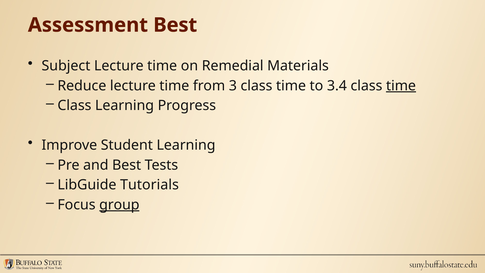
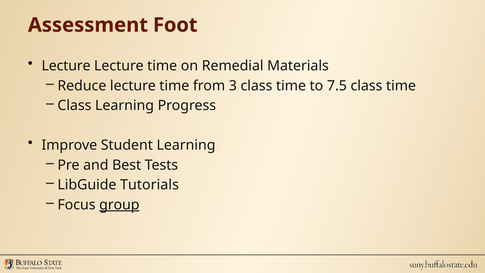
Assessment Best: Best -> Foot
Subject at (66, 66): Subject -> Lecture
3.4: 3.4 -> 7.5
time at (401, 86) underline: present -> none
